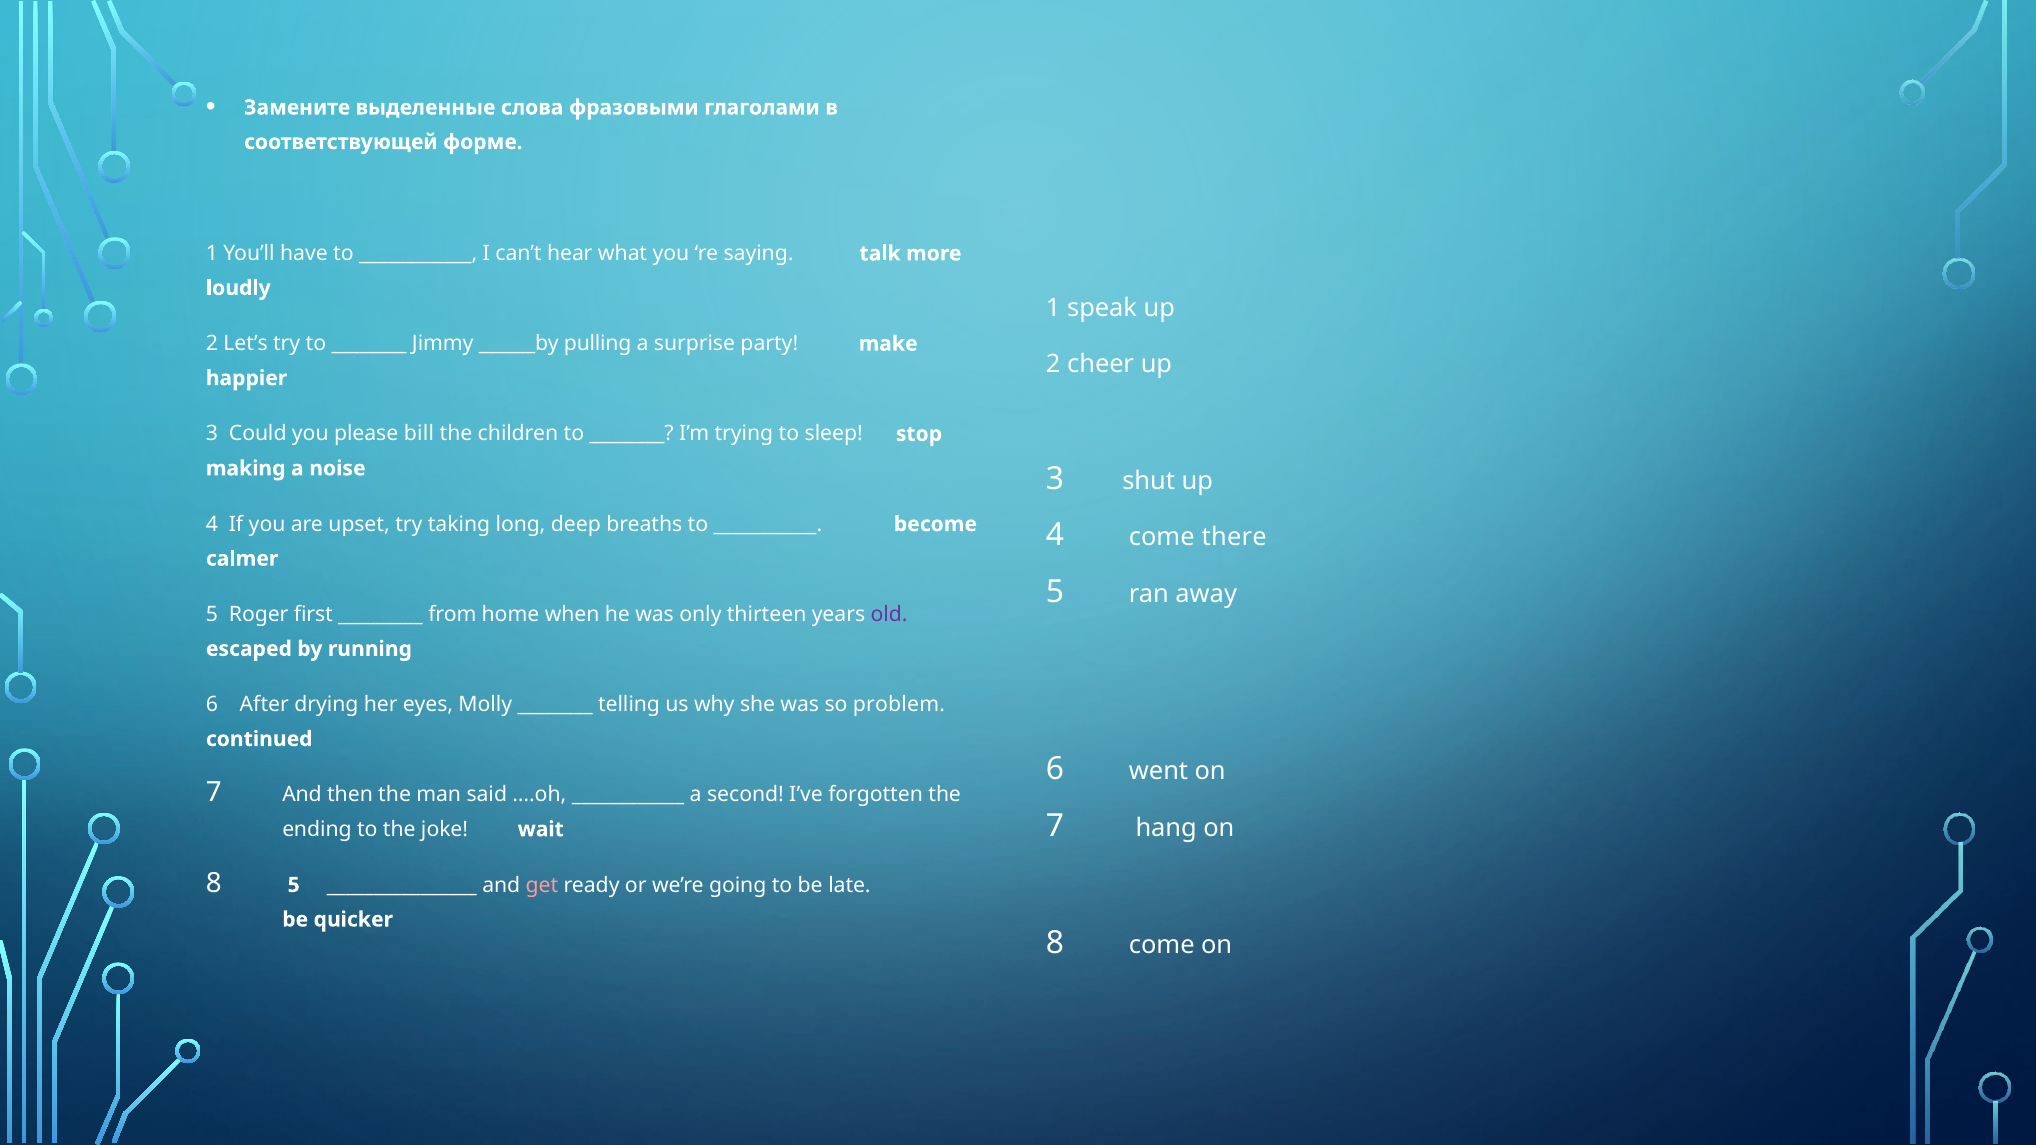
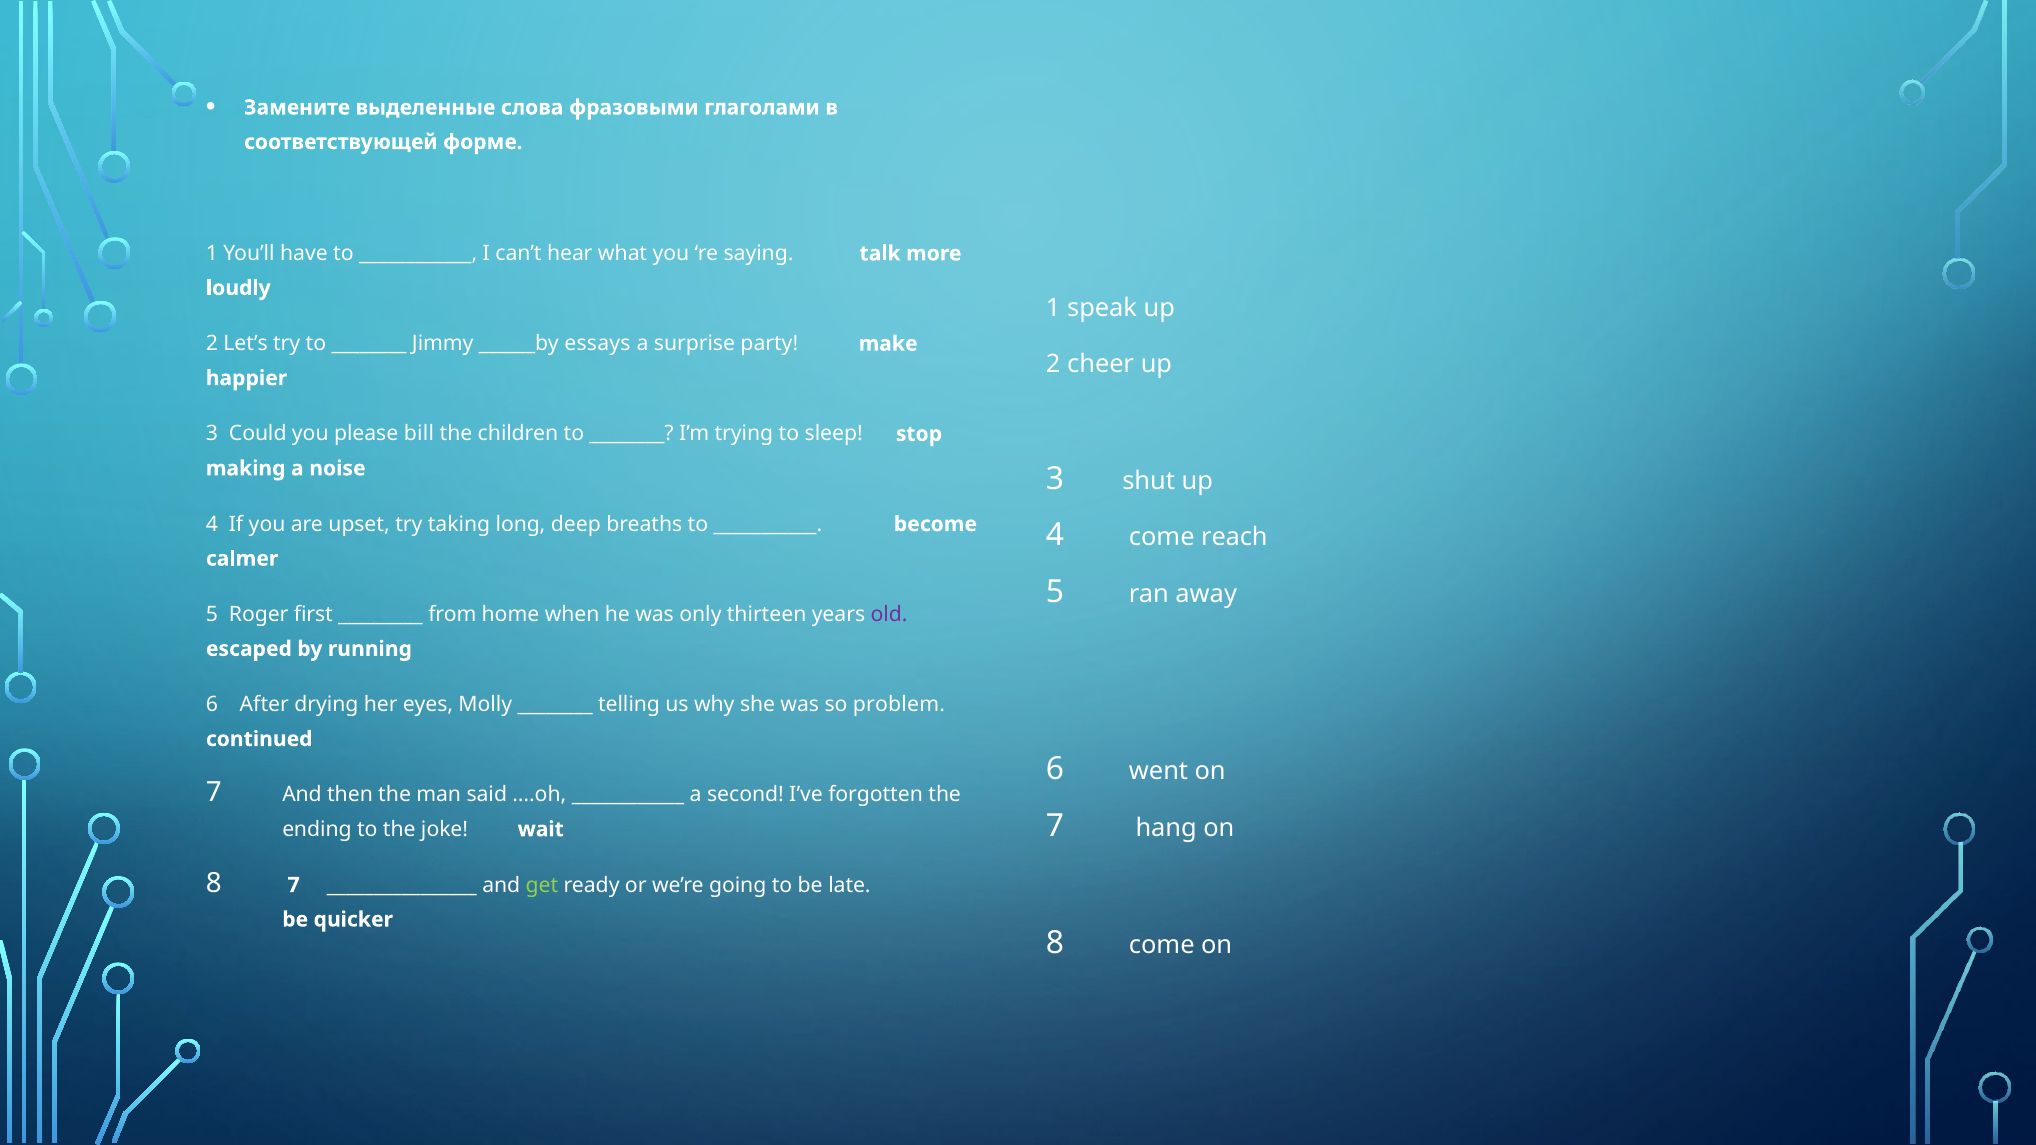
pulling: pulling -> essays
there: there -> reach
8 5: 5 -> 7
get colour: pink -> light green
